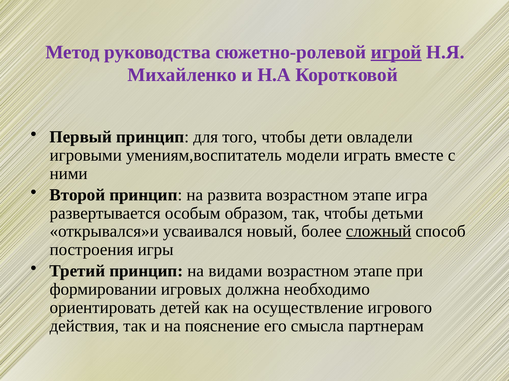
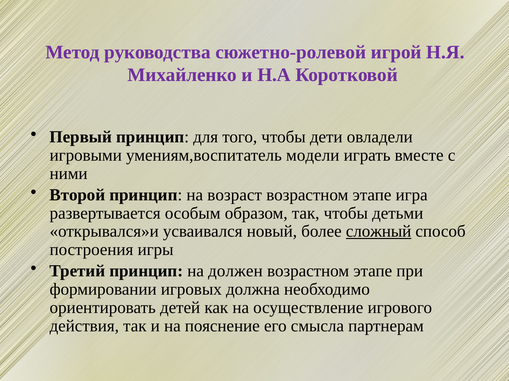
игрой underline: present -> none
развита: развита -> возраст
видами: видами -> должен
